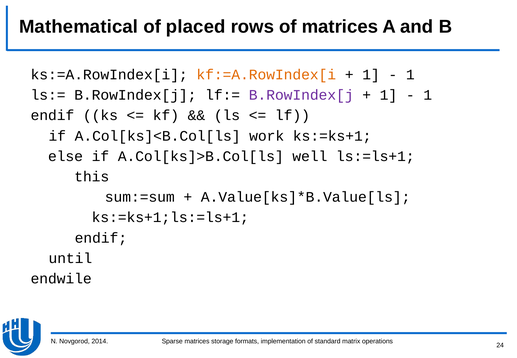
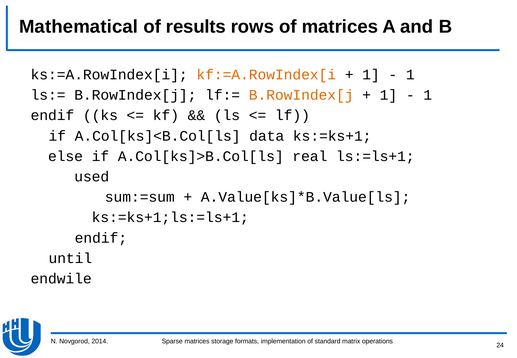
placed: placed -> results
B.RowIndex[j at (301, 95) colour: purple -> orange
work: work -> data
well: well -> real
this: this -> used
